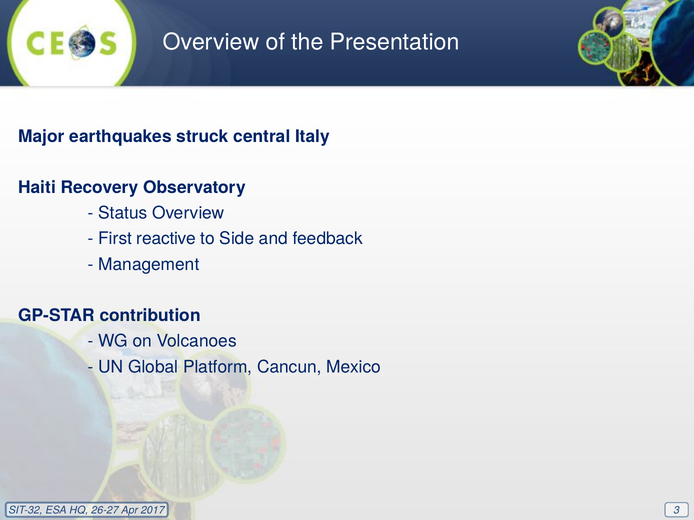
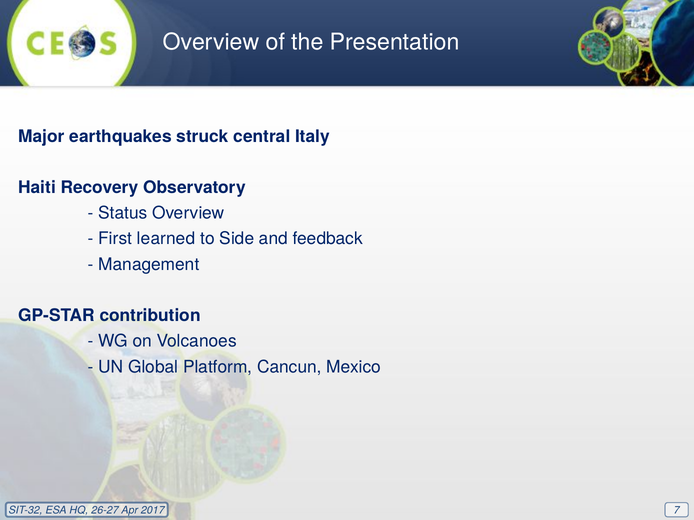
reactive: reactive -> learned
3: 3 -> 7
